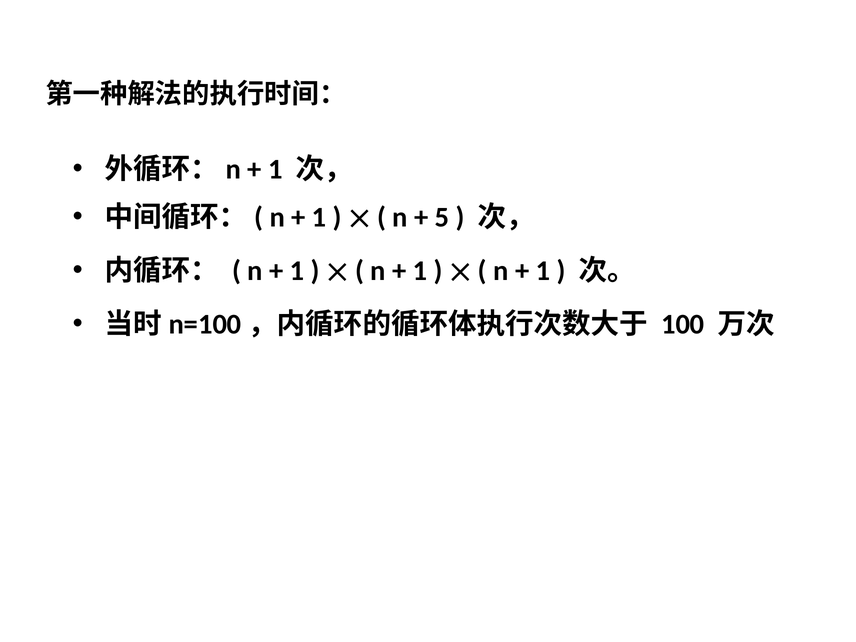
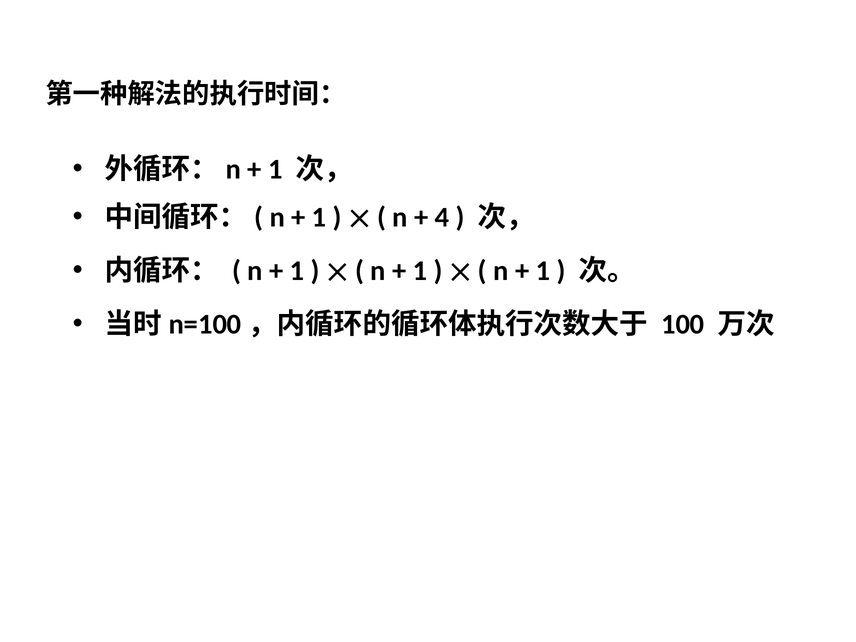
5: 5 -> 4
